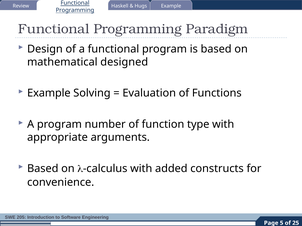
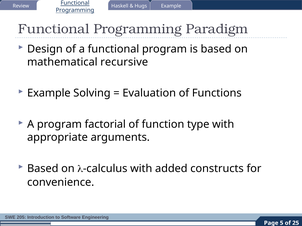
designed: designed -> recursive
number: number -> factorial
